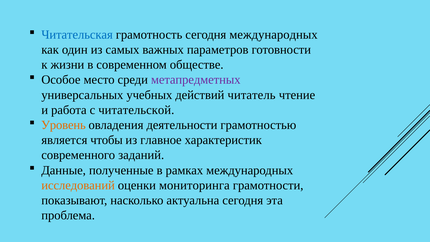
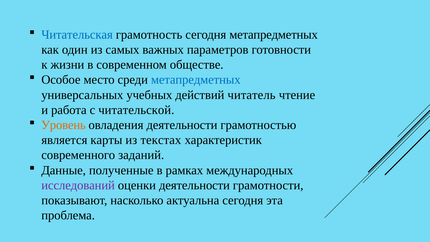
сегодня международных: международных -> метапредметных
метапредметных at (196, 80) colour: purple -> blue
чтобы: чтобы -> карты
главное: главное -> текстах
исследований colour: orange -> purple
оценки мониторинга: мониторинга -> деятельности
